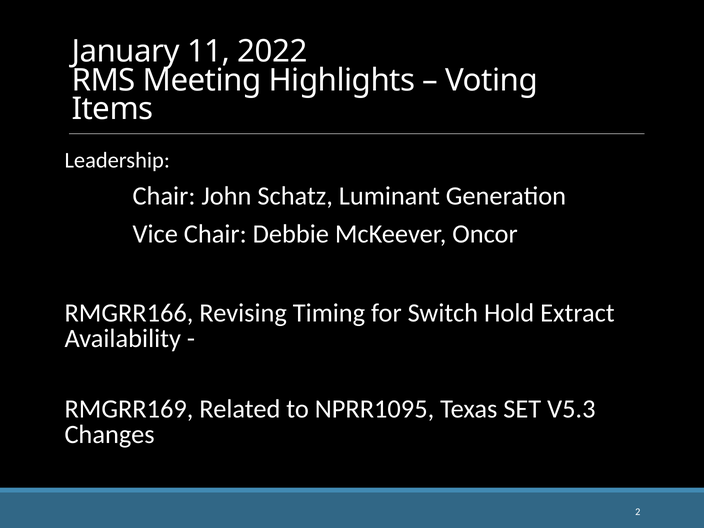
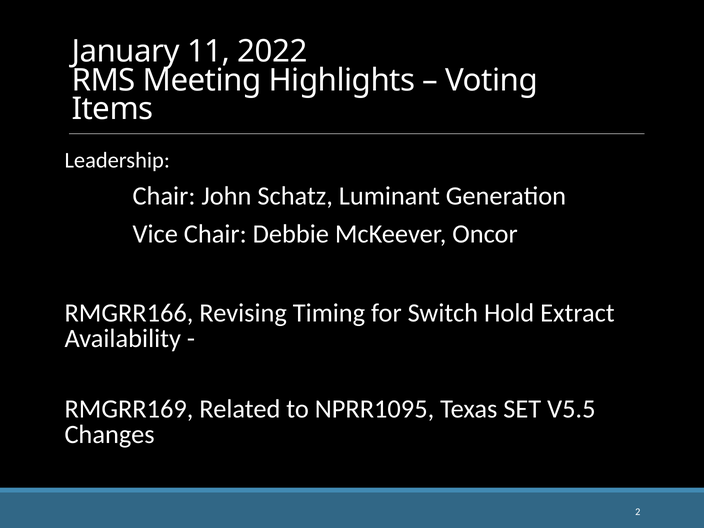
V5.3: V5.3 -> V5.5
